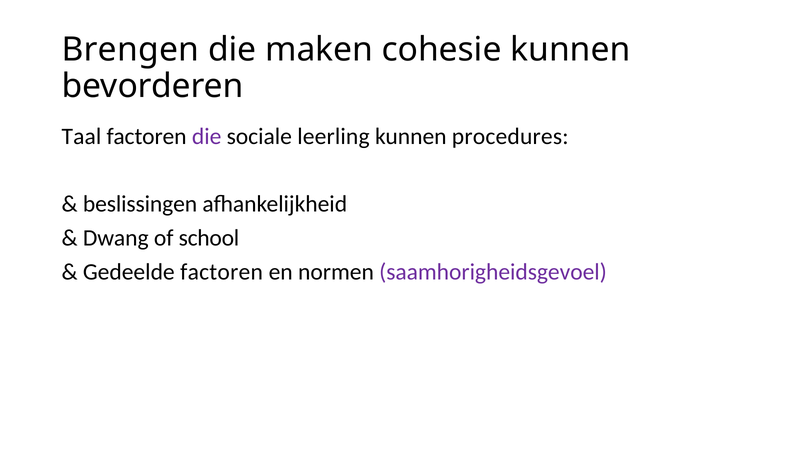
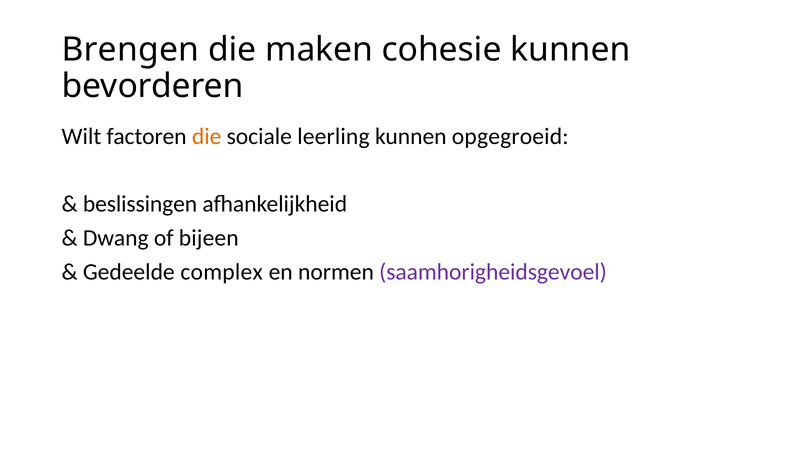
Taal: Taal -> Wilt
die at (207, 137) colour: purple -> orange
procedures: procedures -> opgegroeid
school: school -> bijeen
Gedeelde factoren: factoren -> complex
